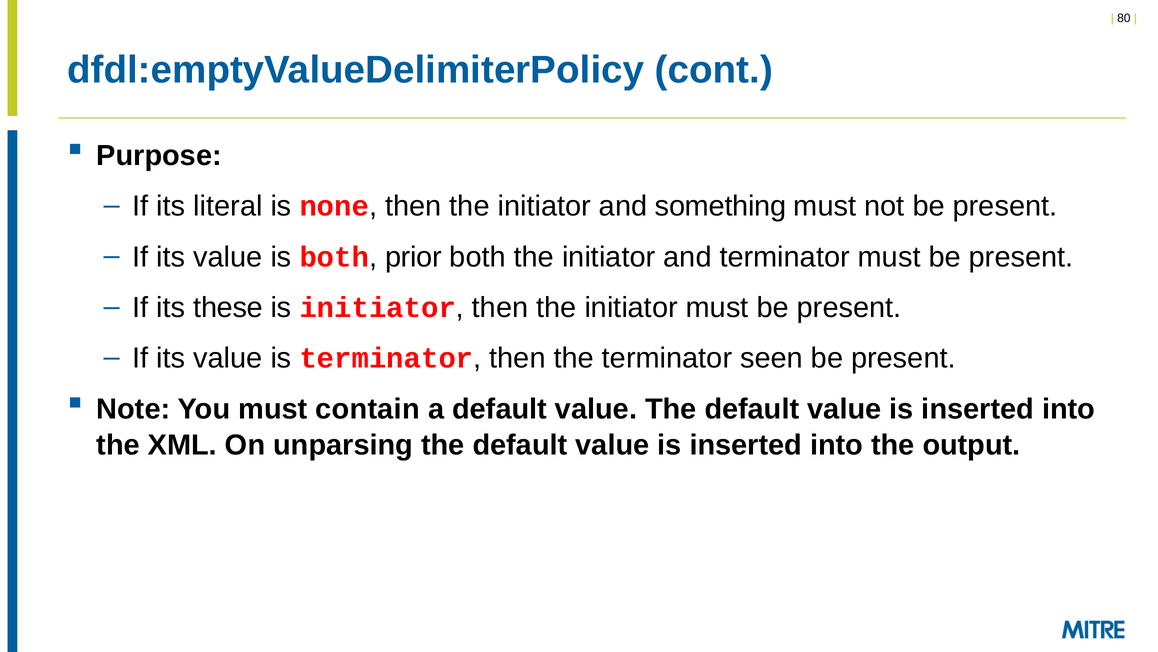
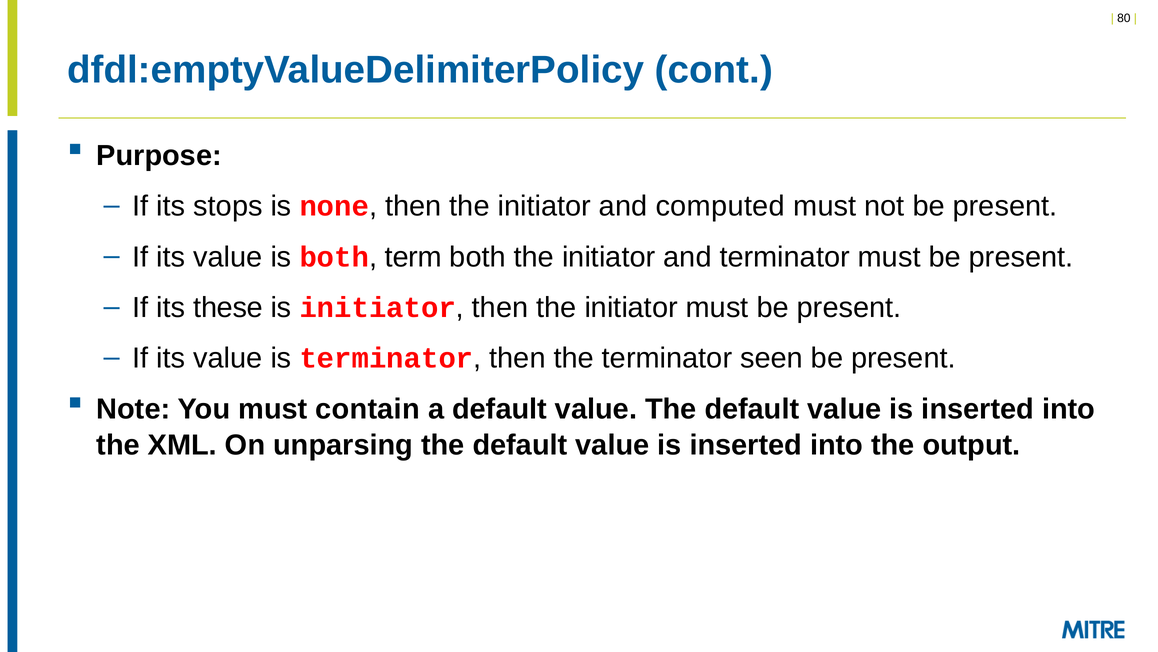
literal: literal -> stops
something: something -> computed
prior: prior -> term
